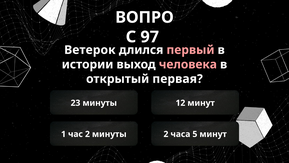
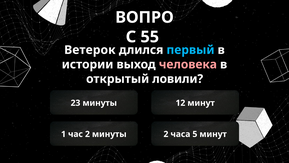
97: 97 -> 55
первый colour: pink -> light blue
первая: первая -> ловили
